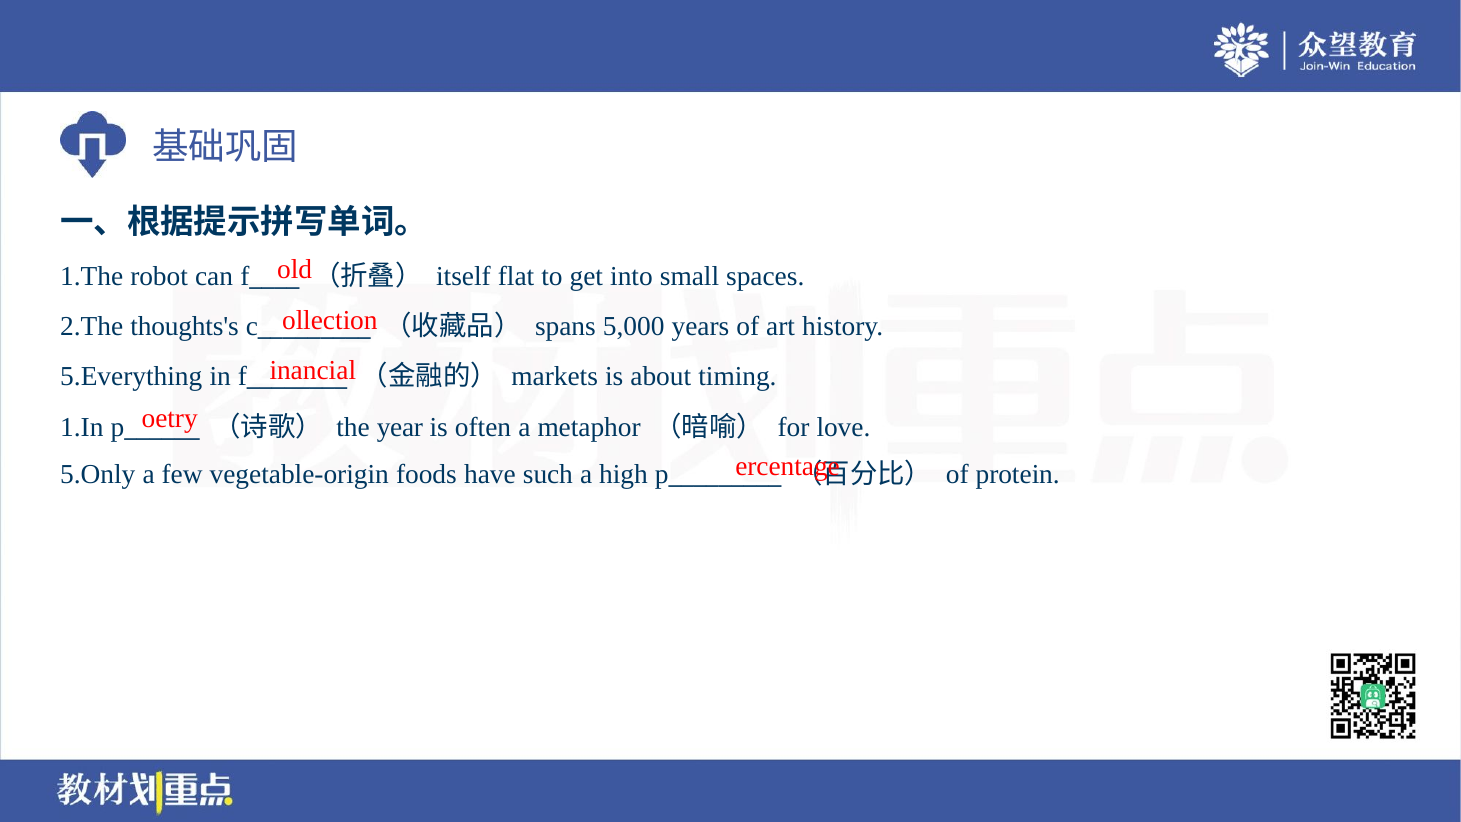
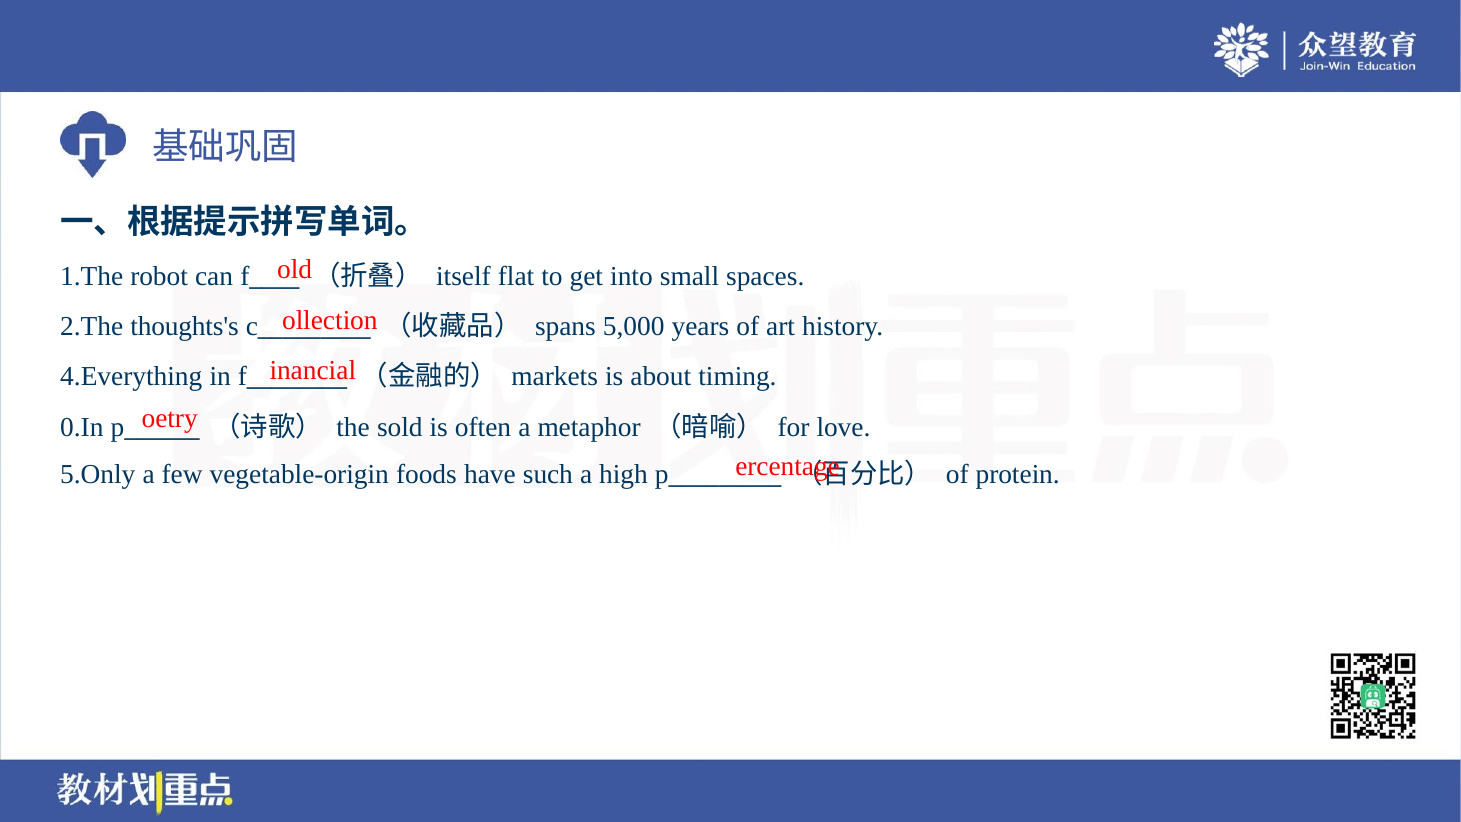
5.Everything: 5.Everything -> 4.Everything
1.In: 1.In -> 0.In
year: year -> sold
